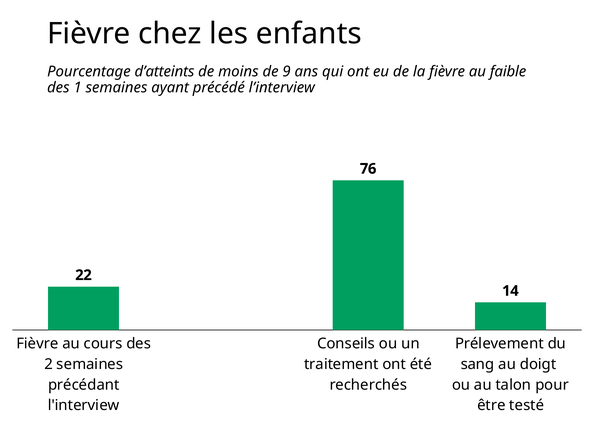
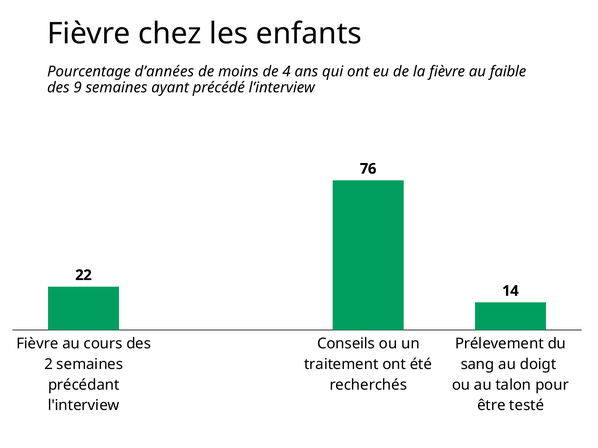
d’atteints: d’atteints -> d’années
9: 9 -> 4
1: 1 -> 9
